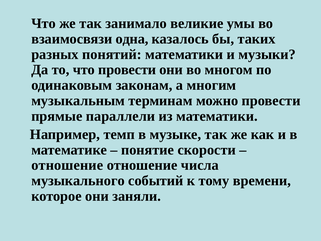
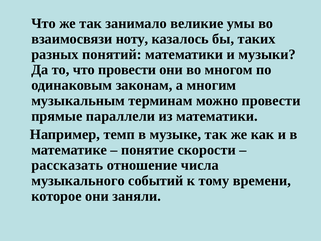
одна: одна -> ноту
отношение at (67, 165): отношение -> рассказать
